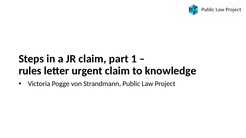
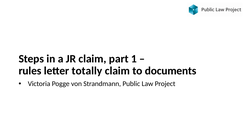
urgent: urgent -> totally
knowledge: knowledge -> documents
